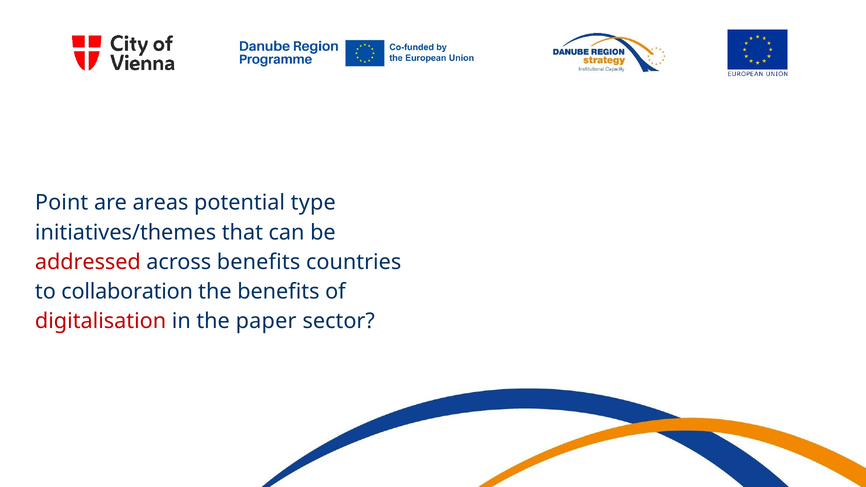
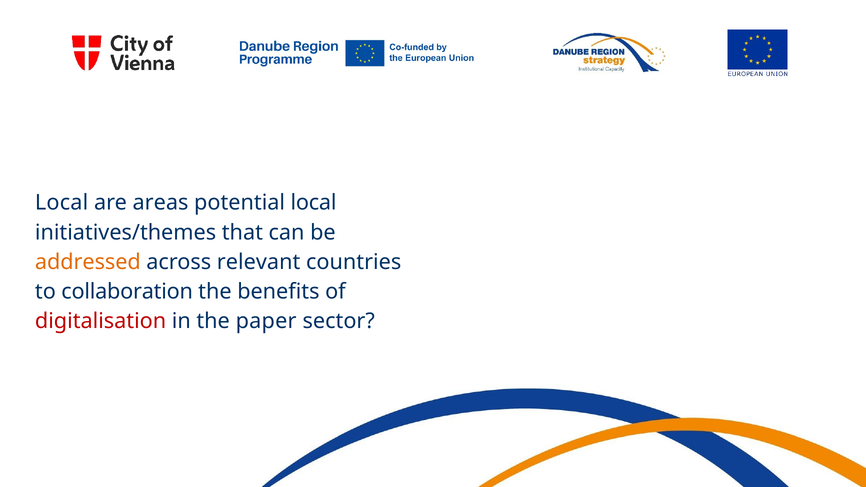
Point at (62, 203): Point -> Local
potential type: type -> local
addressed colour: red -> orange
across benefits: benefits -> relevant
